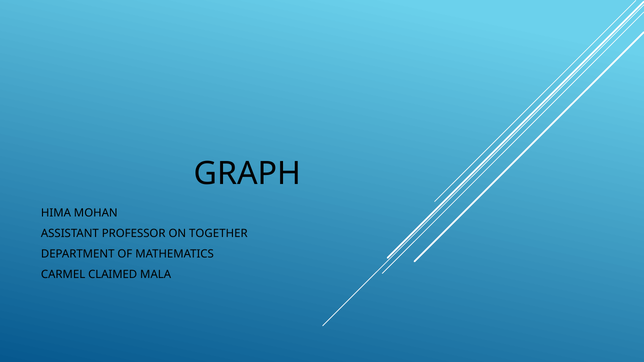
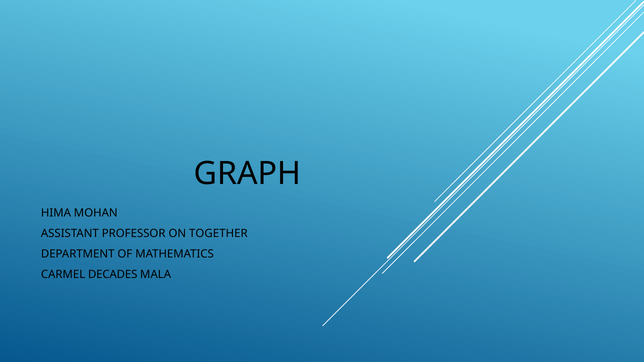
CLAIMED: CLAIMED -> DECADES
